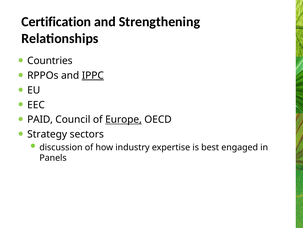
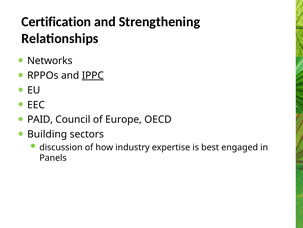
Countries: Countries -> Networks
Europe underline: present -> none
Strategy: Strategy -> Building
